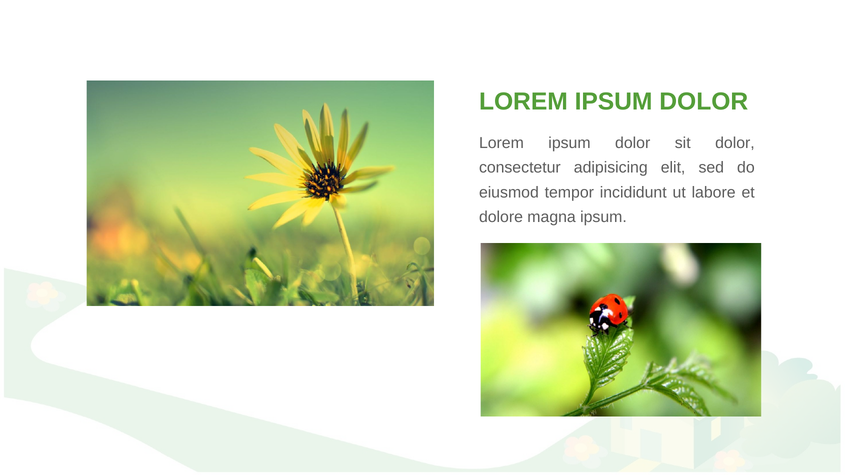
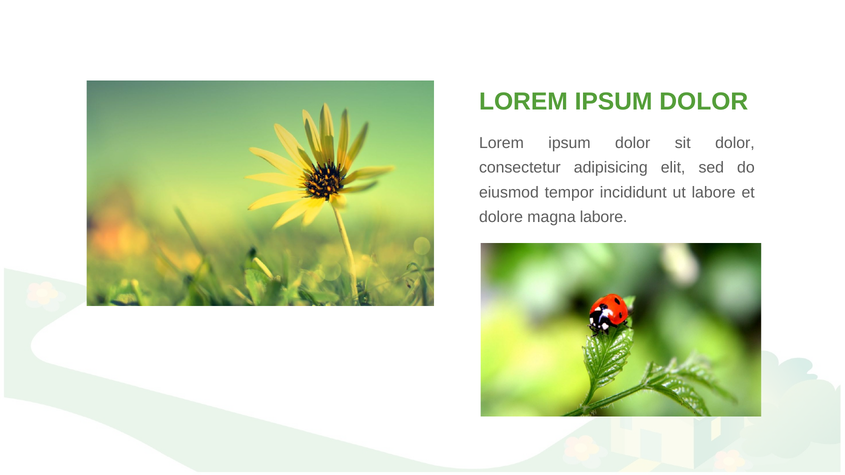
magna ipsum: ipsum -> labore
